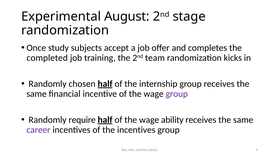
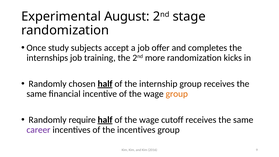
completed: completed -> internships
team: team -> more
group at (177, 94) colour: purple -> orange
ability: ability -> cutoff
